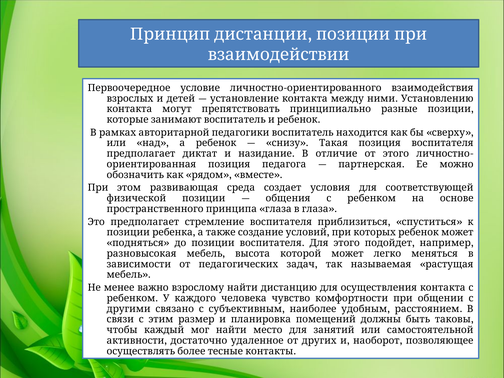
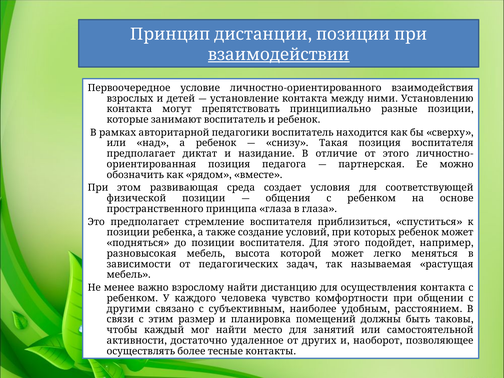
взаимодействии underline: none -> present
